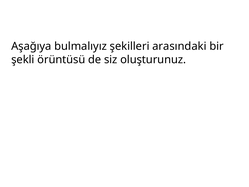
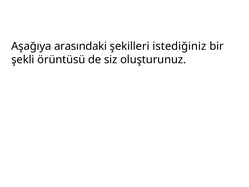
bulmalıyız: bulmalıyız -> arasındaki
arasındaki: arasındaki -> istediğiniz
